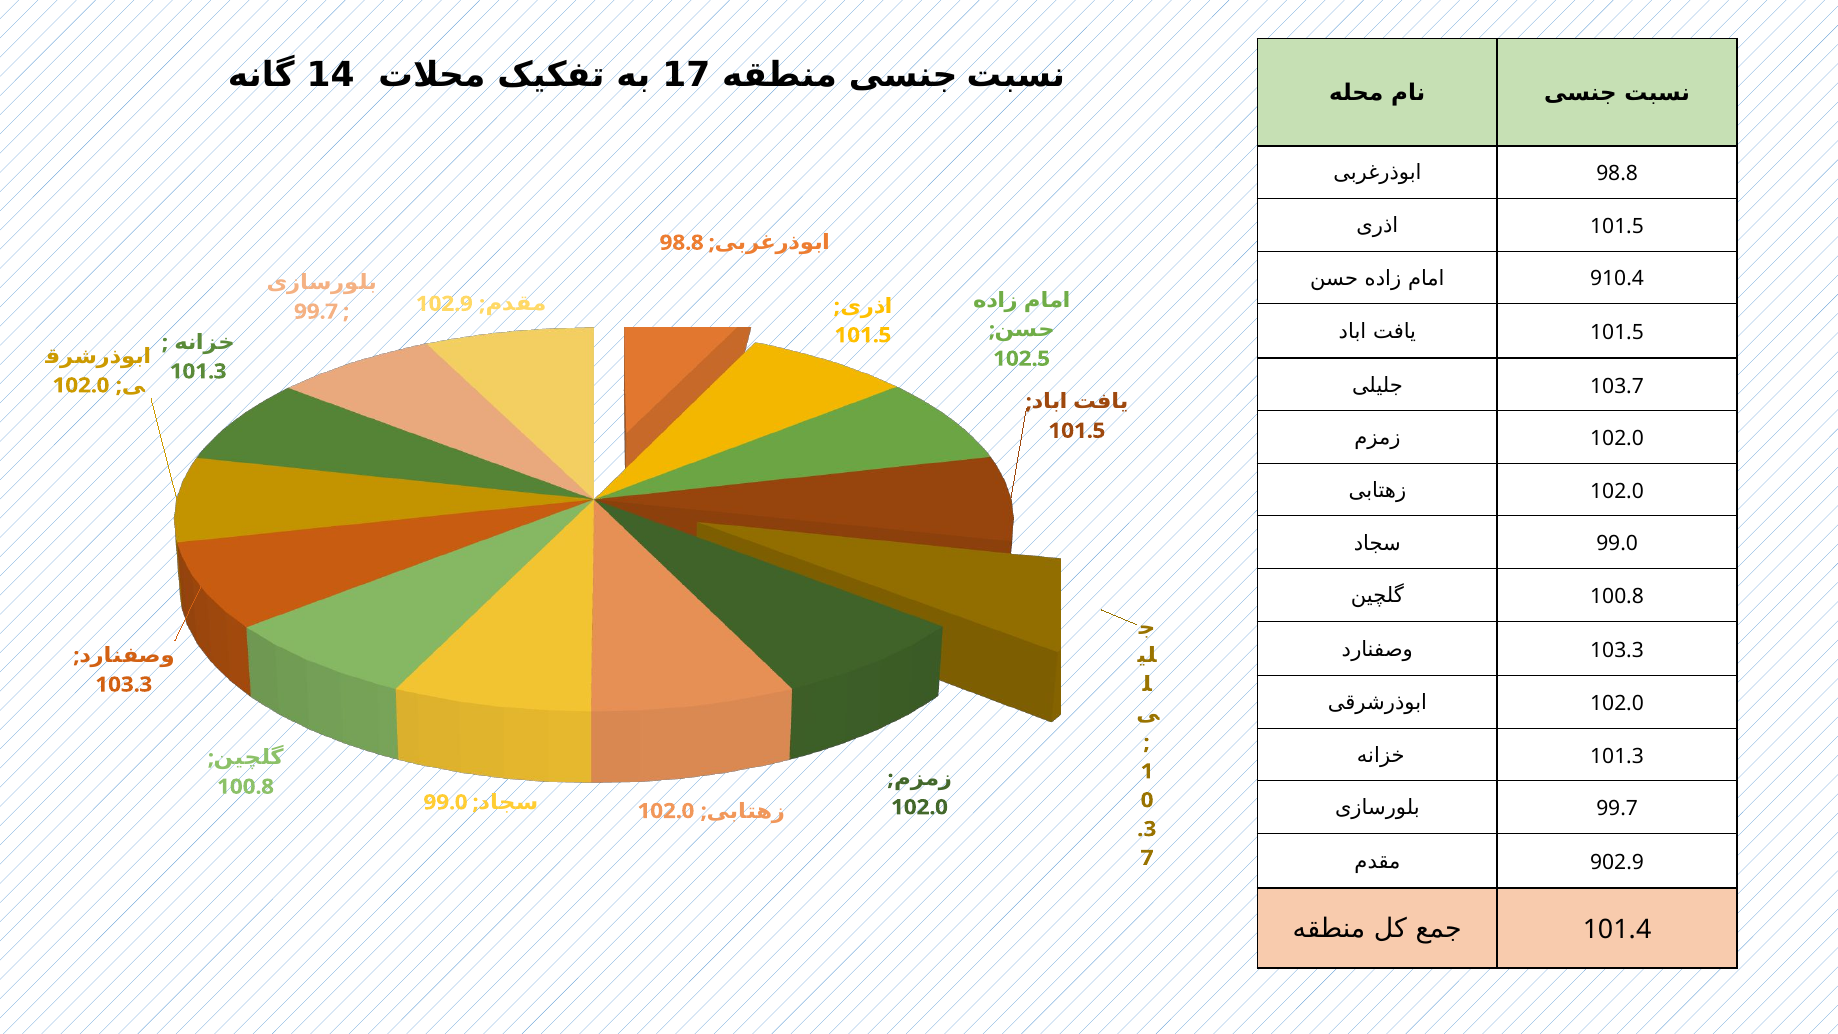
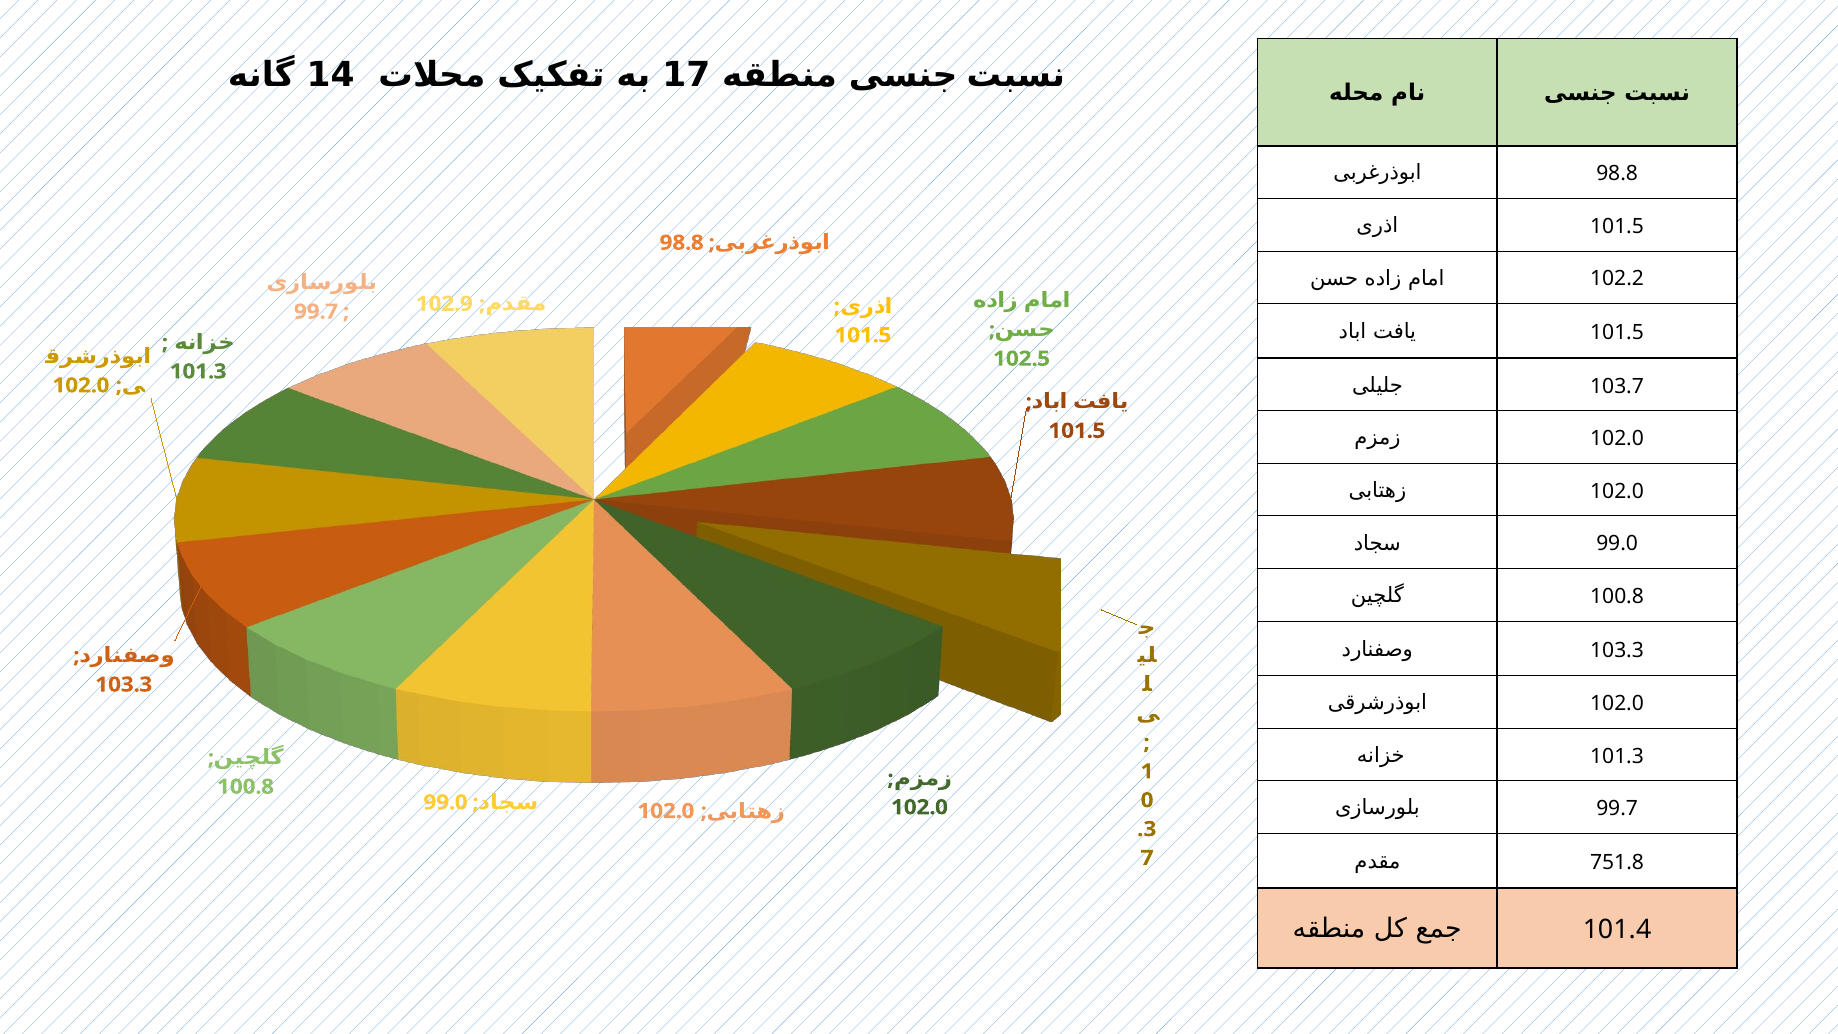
910.4: 910.4 -> 102.2
902.9: 902.9 -> 751.8
